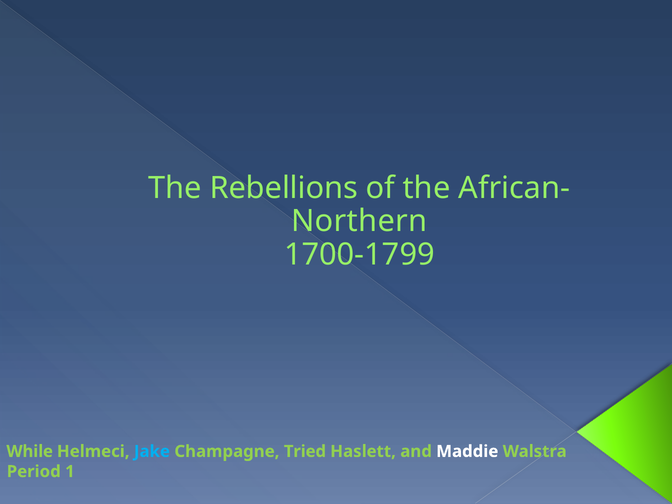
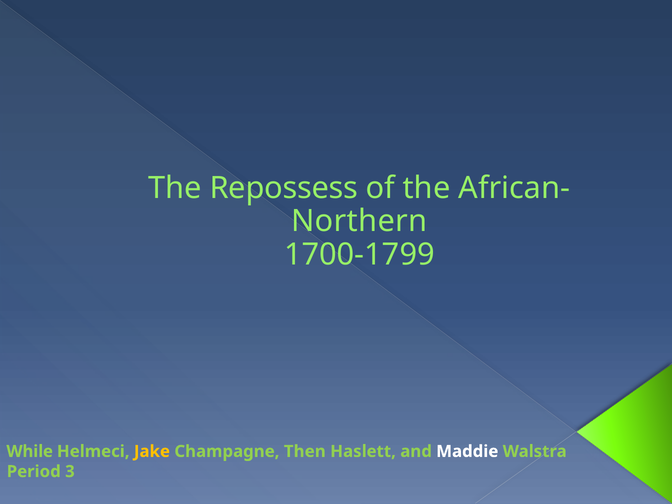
Rebellions: Rebellions -> Repossess
Jake colour: light blue -> yellow
Tried: Tried -> Then
1: 1 -> 3
